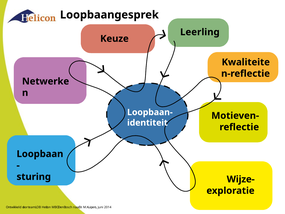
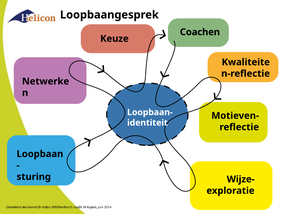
Leerling: Leerling -> Coachen
